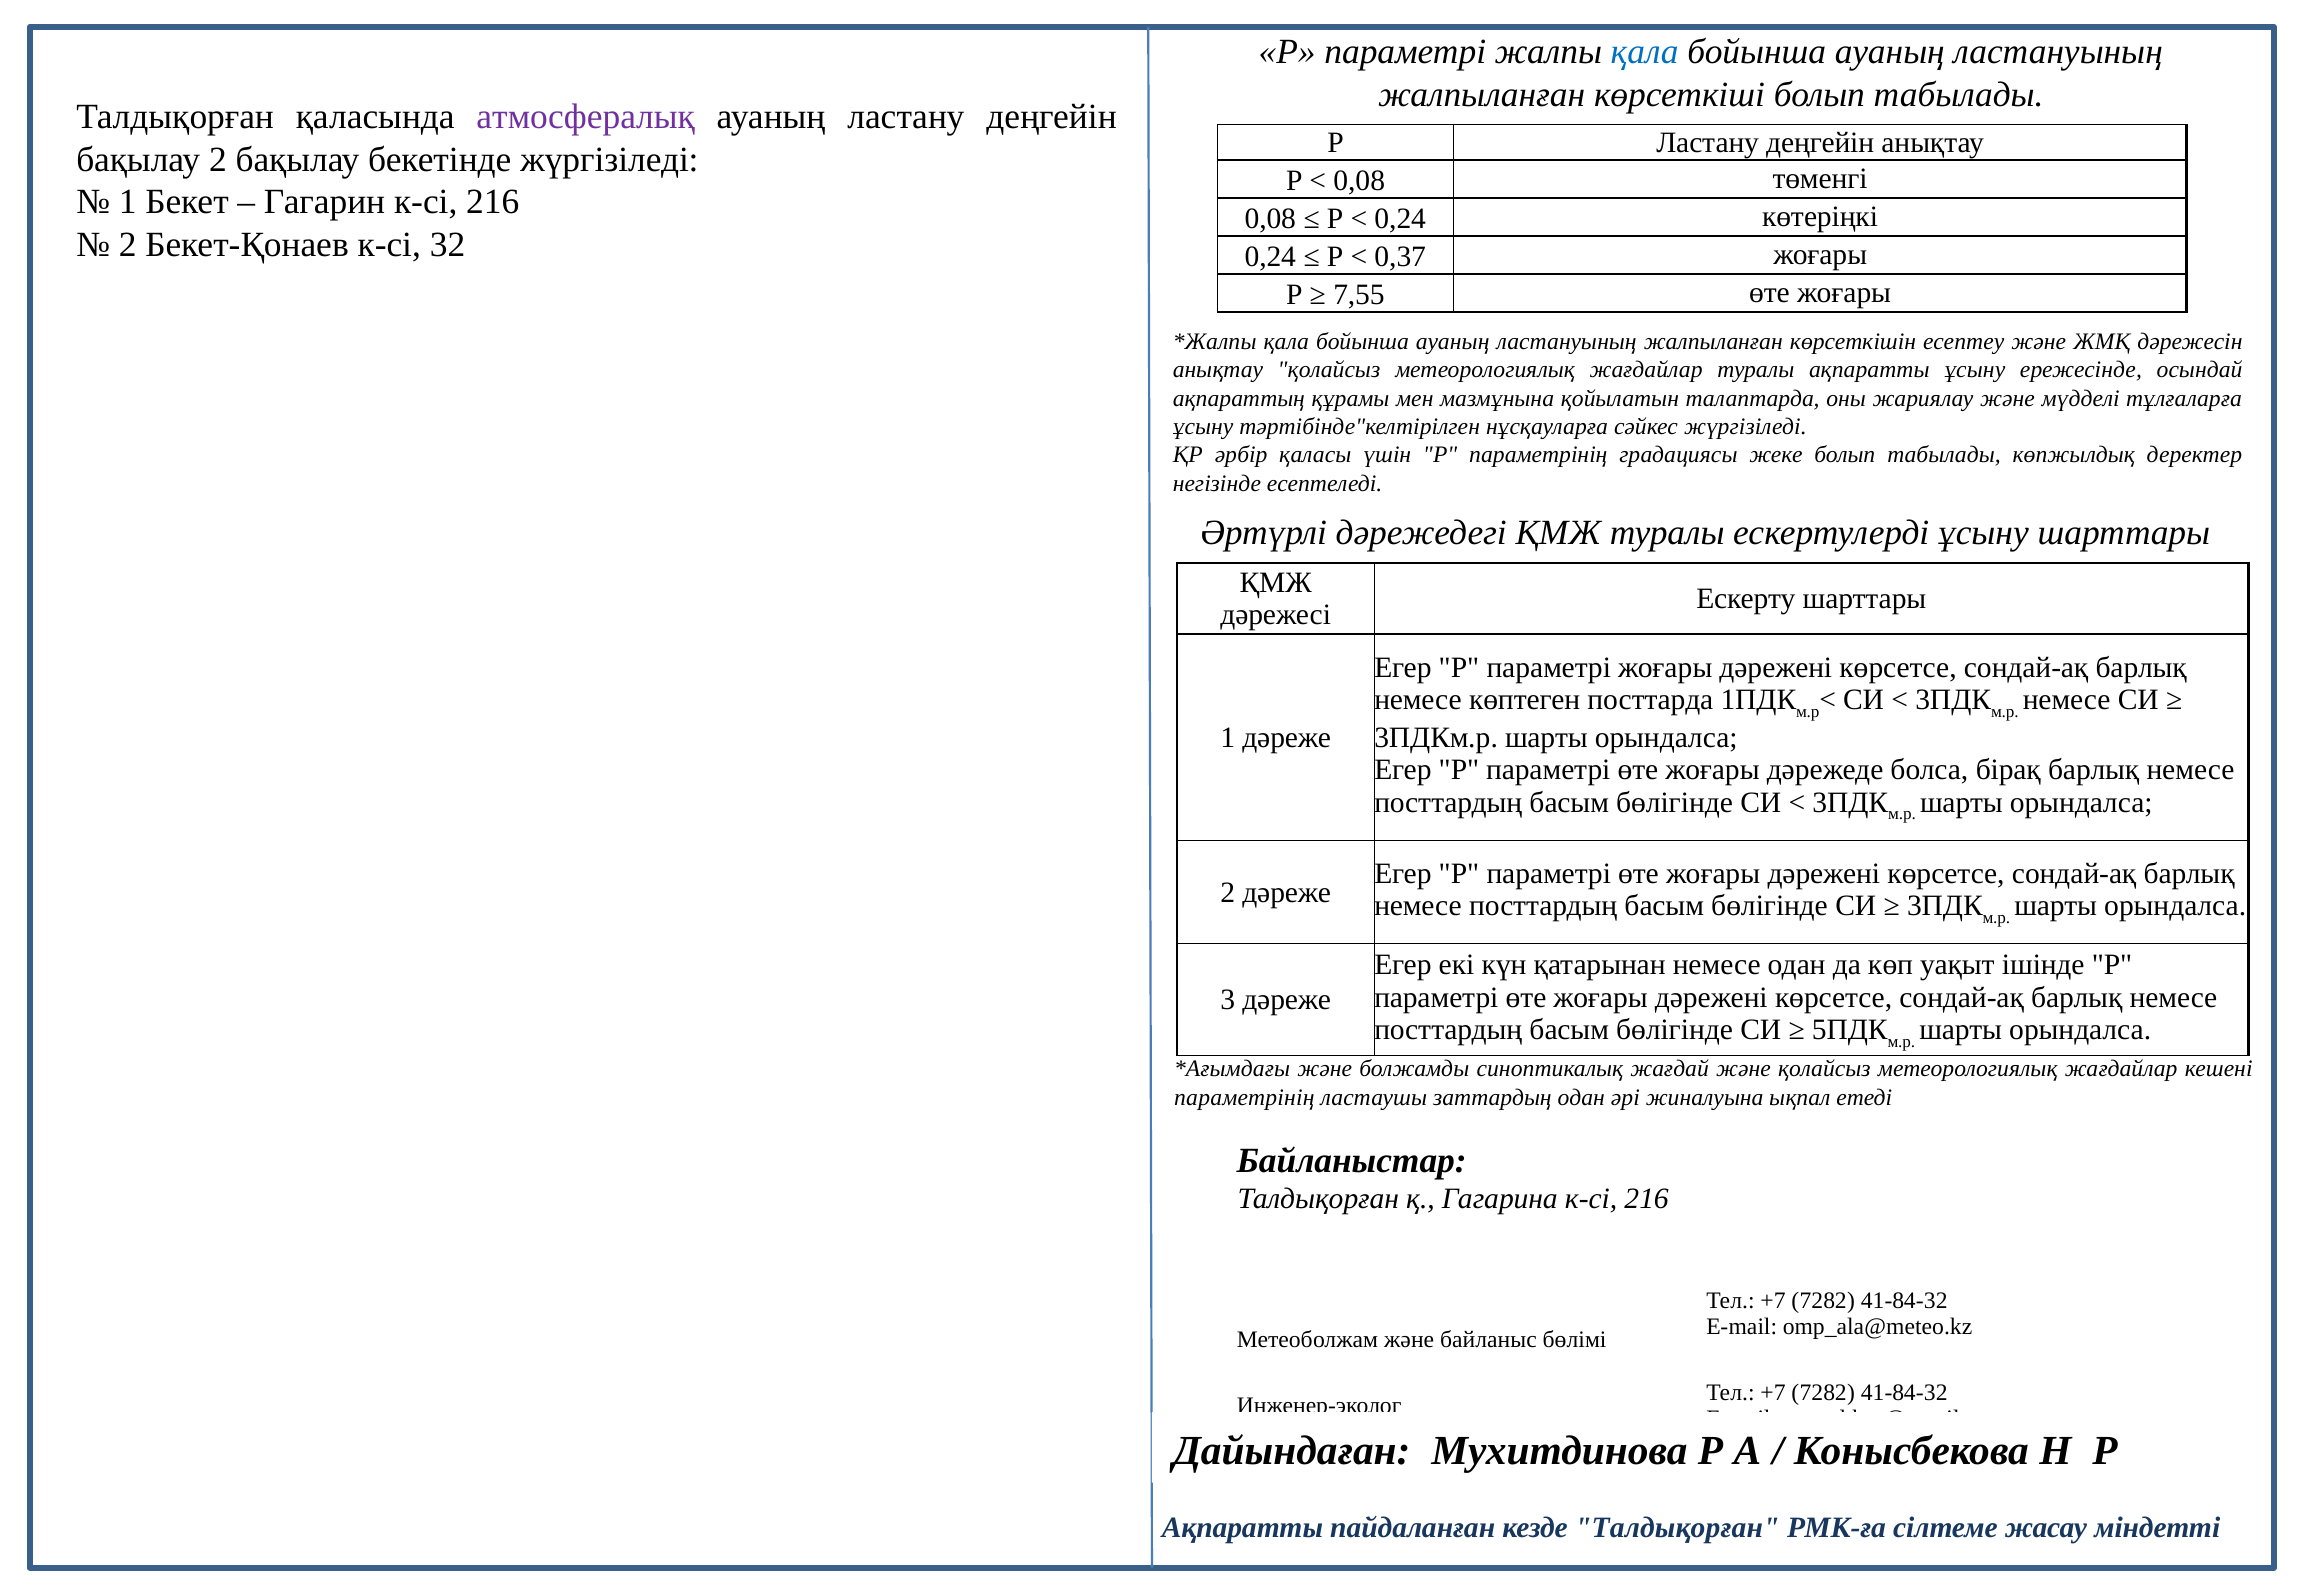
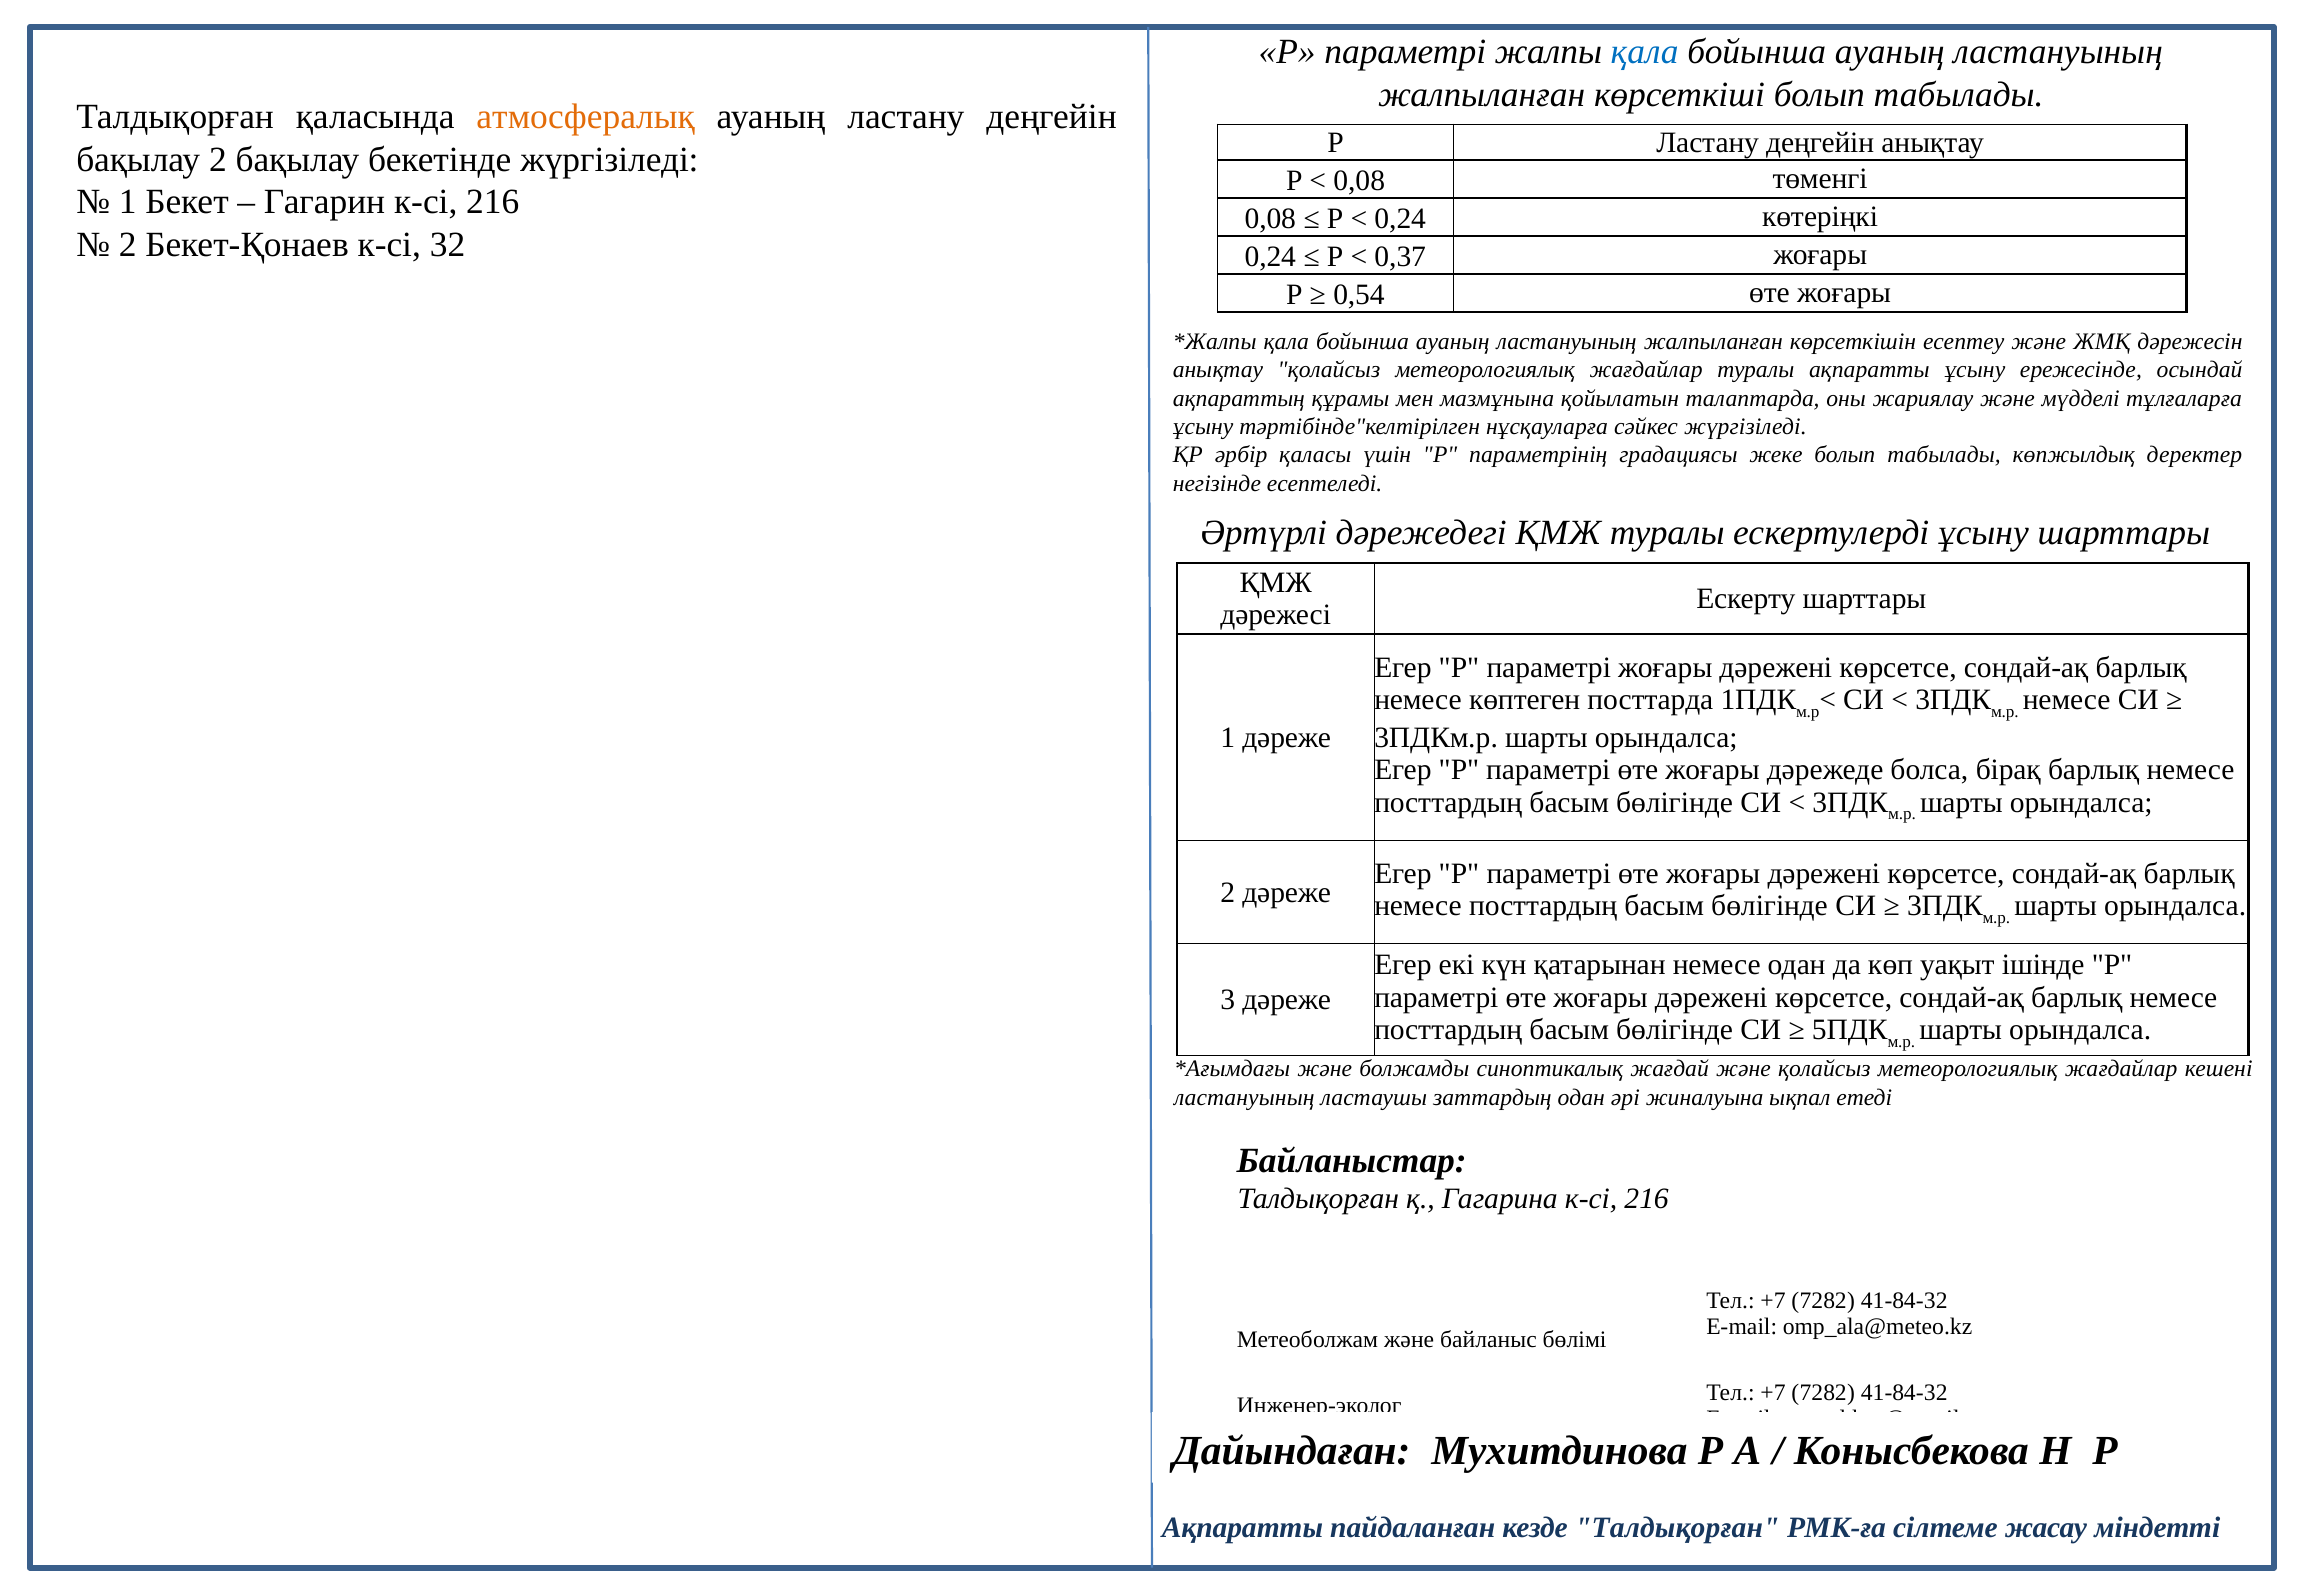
атмосфералық colour: purple -> orange
7,55: 7,55 -> 0,54
параметрінің at (1244, 1098): параметрінің -> ластануының
